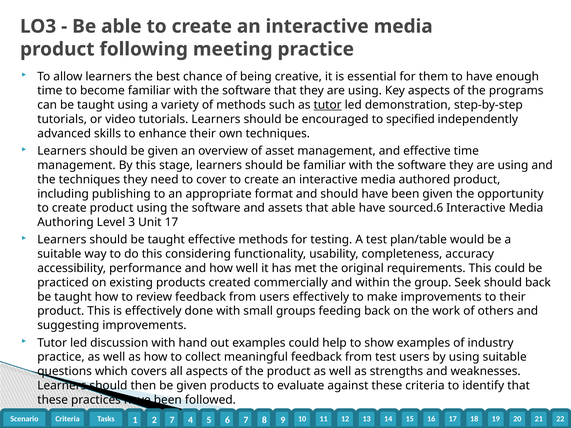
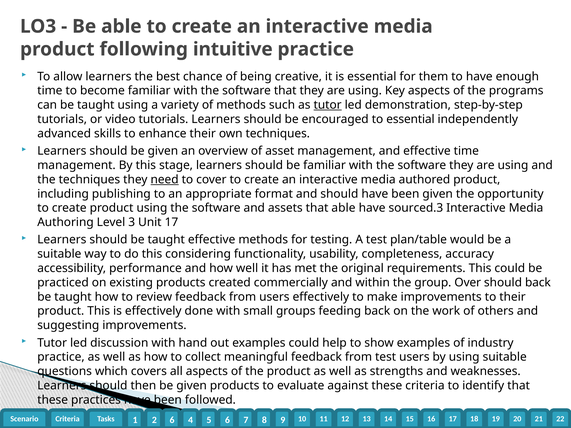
meeting: meeting -> intuitive
to specified: specified -> essential
need underline: none -> present
sourced.6: sourced.6 -> sourced.3
Seek: Seek -> Over
7 at (172, 420): 7 -> 6
